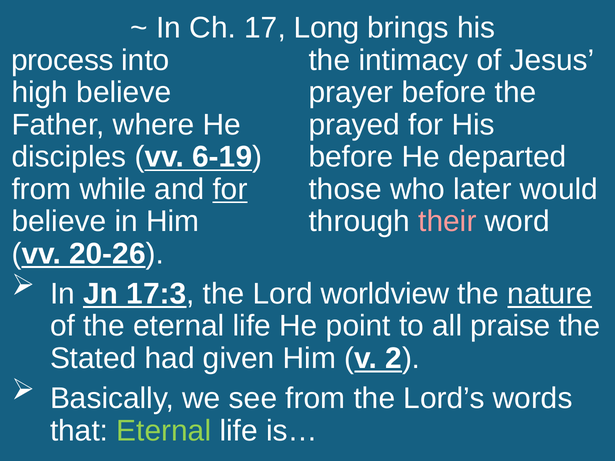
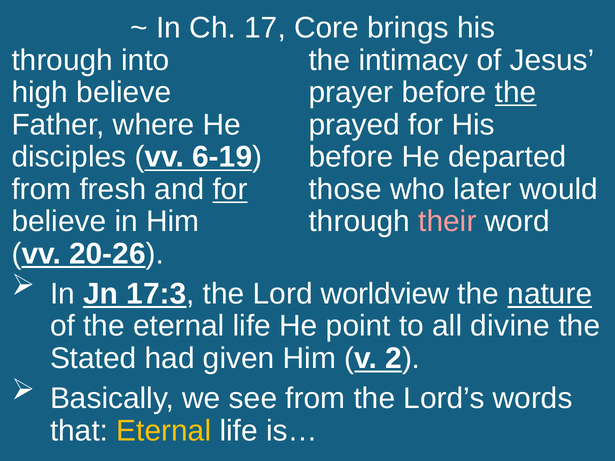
Long: Long -> Core
process at (62, 60): process -> through
the at (516, 93) underline: none -> present
while: while -> fresh
praise: praise -> divine
Eternal at (164, 431) colour: light green -> yellow
